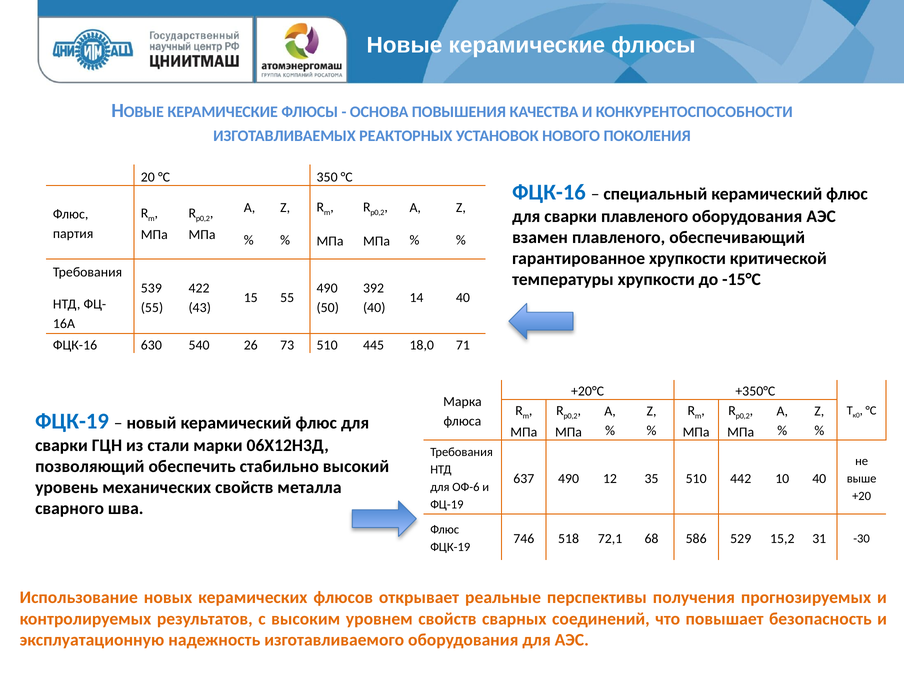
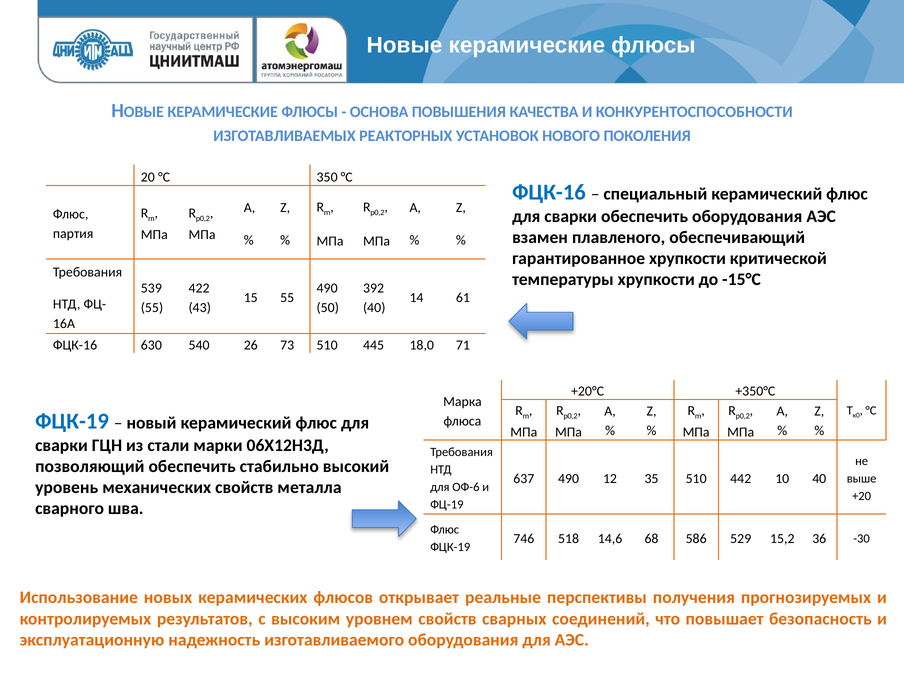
сварки плавленого: плавленого -> обеспечить
14 40: 40 -> 61
72,1: 72,1 -> 14,6
31: 31 -> 36
